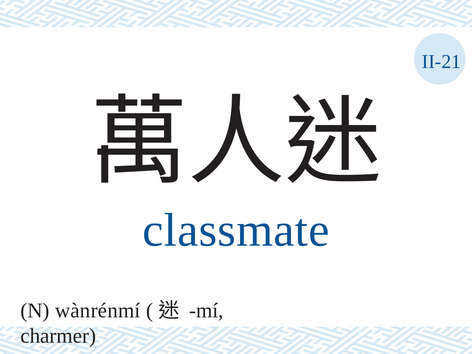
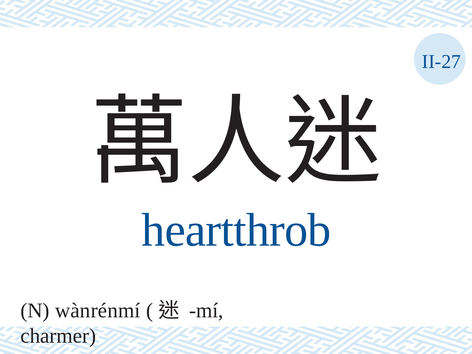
II-21: II-21 -> II-27
classmate: classmate -> heartthrob
